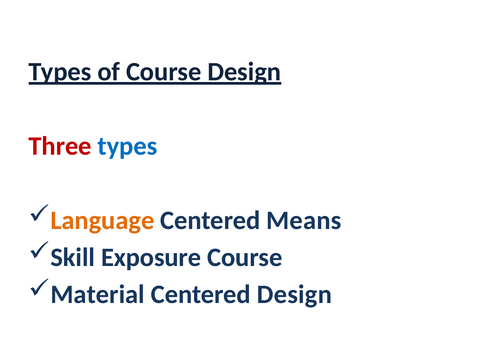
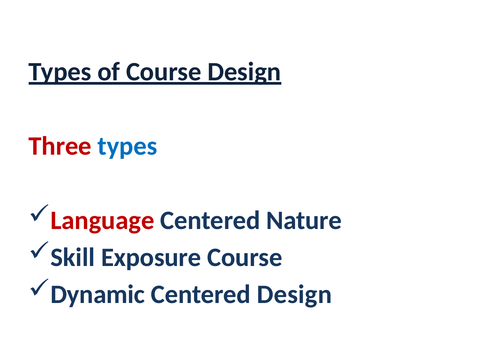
Language colour: orange -> red
Means: Means -> Nature
Material: Material -> Dynamic
